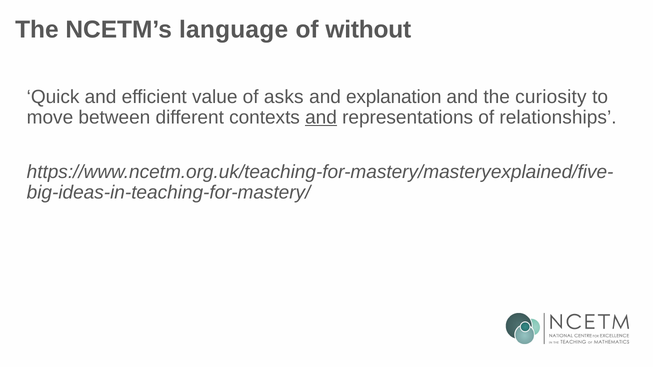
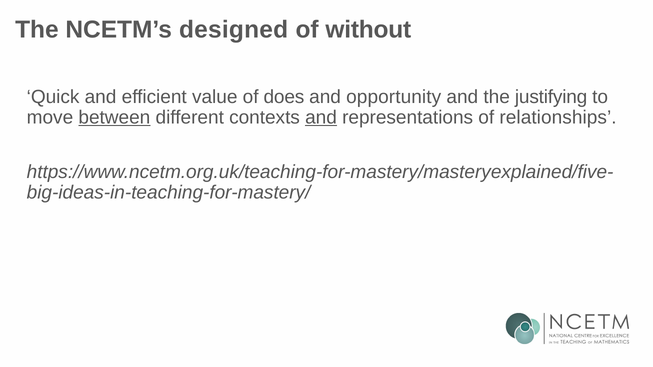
language: language -> designed
asks: asks -> does
explanation: explanation -> opportunity
curiosity: curiosity -> justifying
between underline: none -> present
